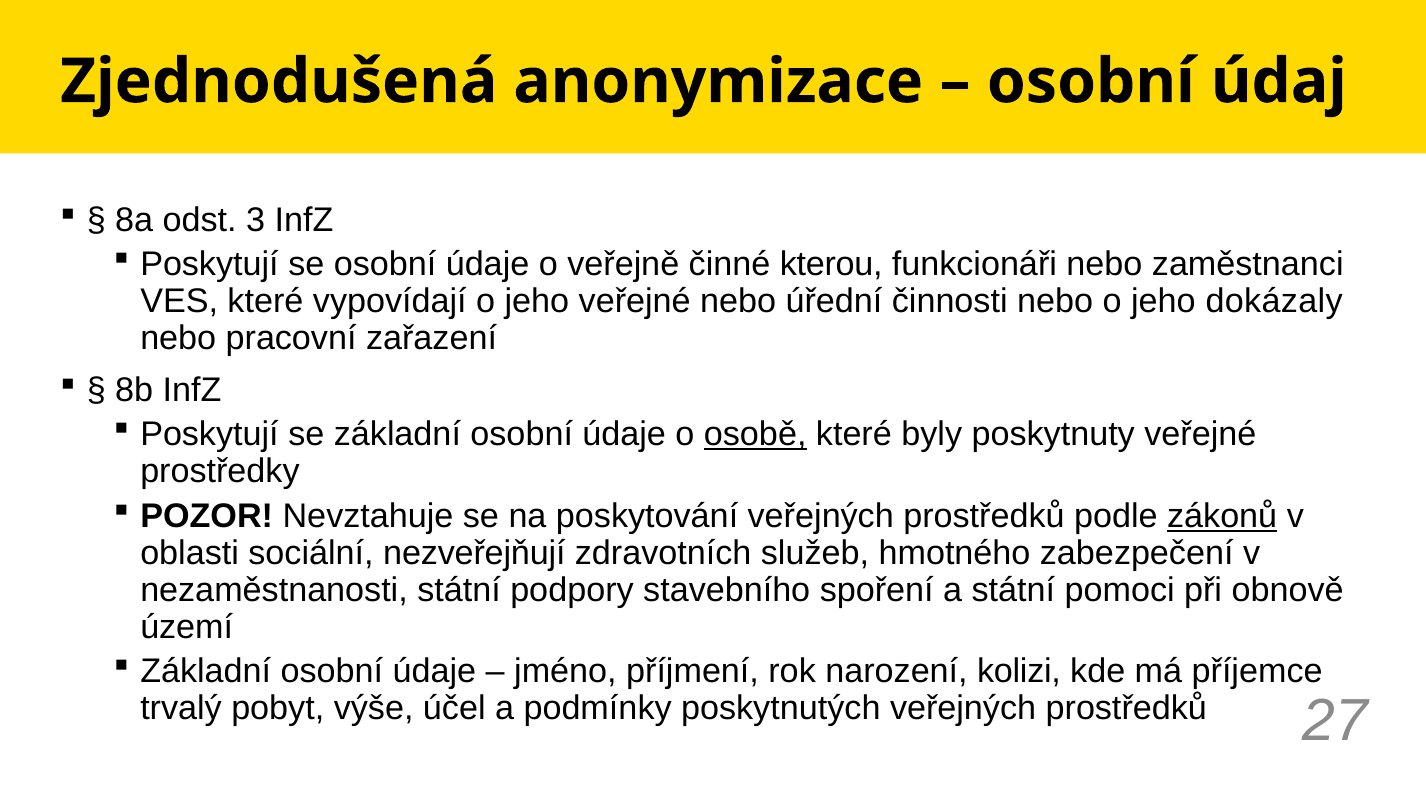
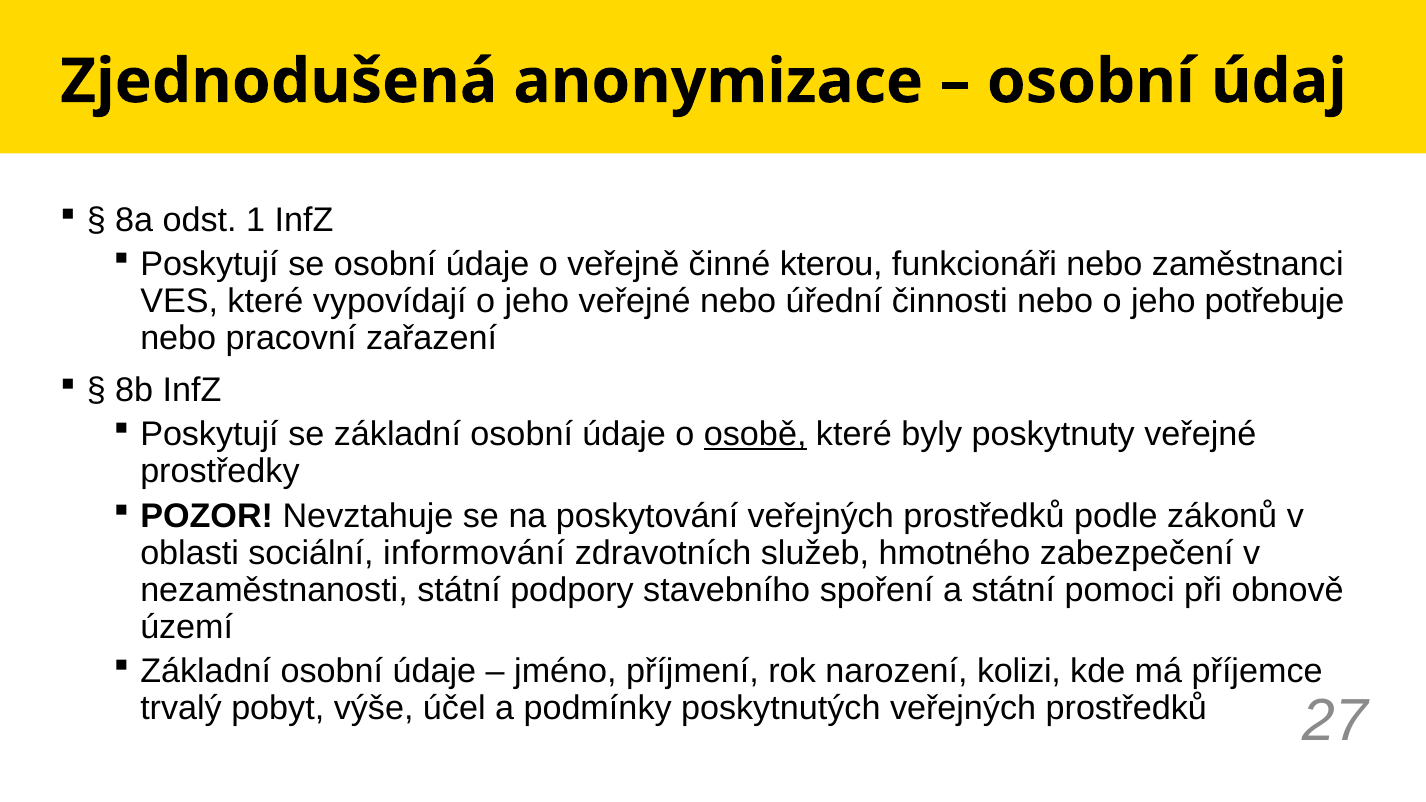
3: 3 -> 1
dokázaly: dokázaly -> potřebuje
zákonů underline: present -> none
nezveřejňují: nezveřejňují -> informování
